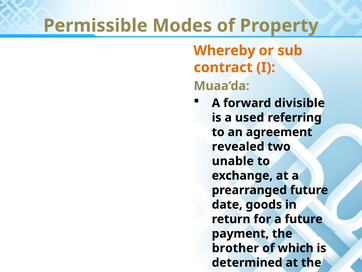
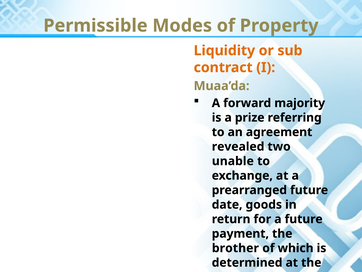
Whereby: Whereby -> Liquidity
divisible: divisible -> majority
used: used -> prize
